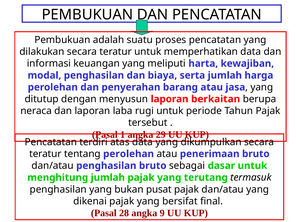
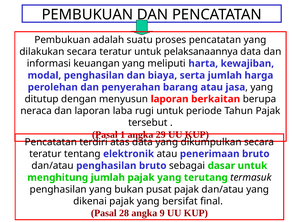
memperhatikan: memperhatikan -> pelaksanaannya
tentang perolehan: perolehan -> elektronik
